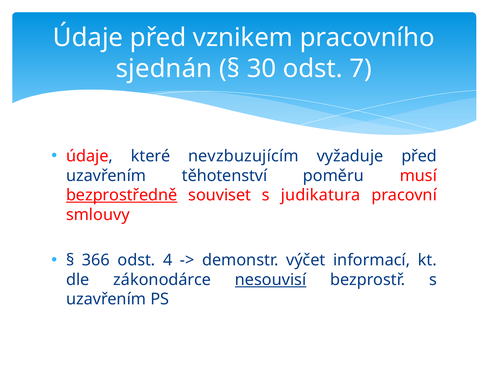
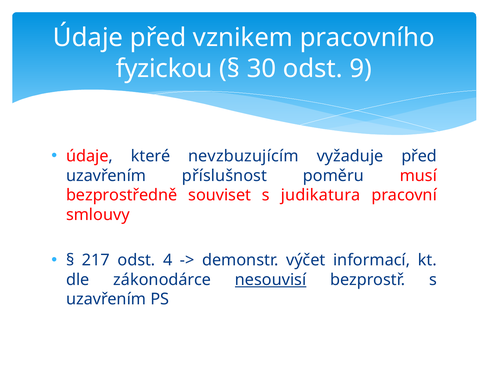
sjednán: sjednán -> fyzickou
7: 7 -> 9
těhotenství: těhotenství -> příslušnost
bezprostředně underline: present -> none
366: 366 -> 217
